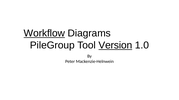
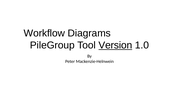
Workflow underline: present -> none
